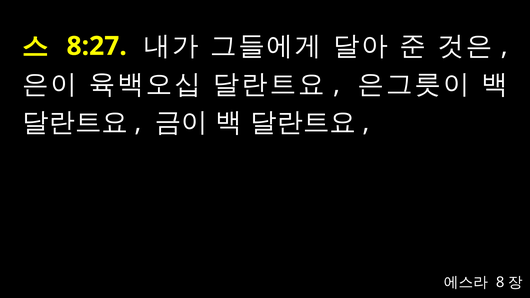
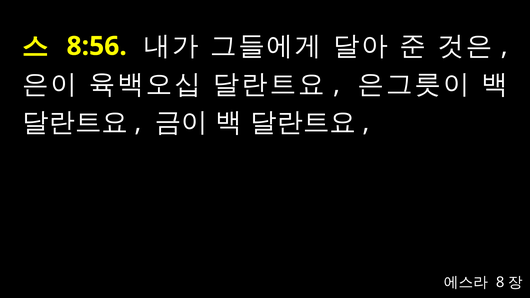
8:27: 8:27 -> 8:56
